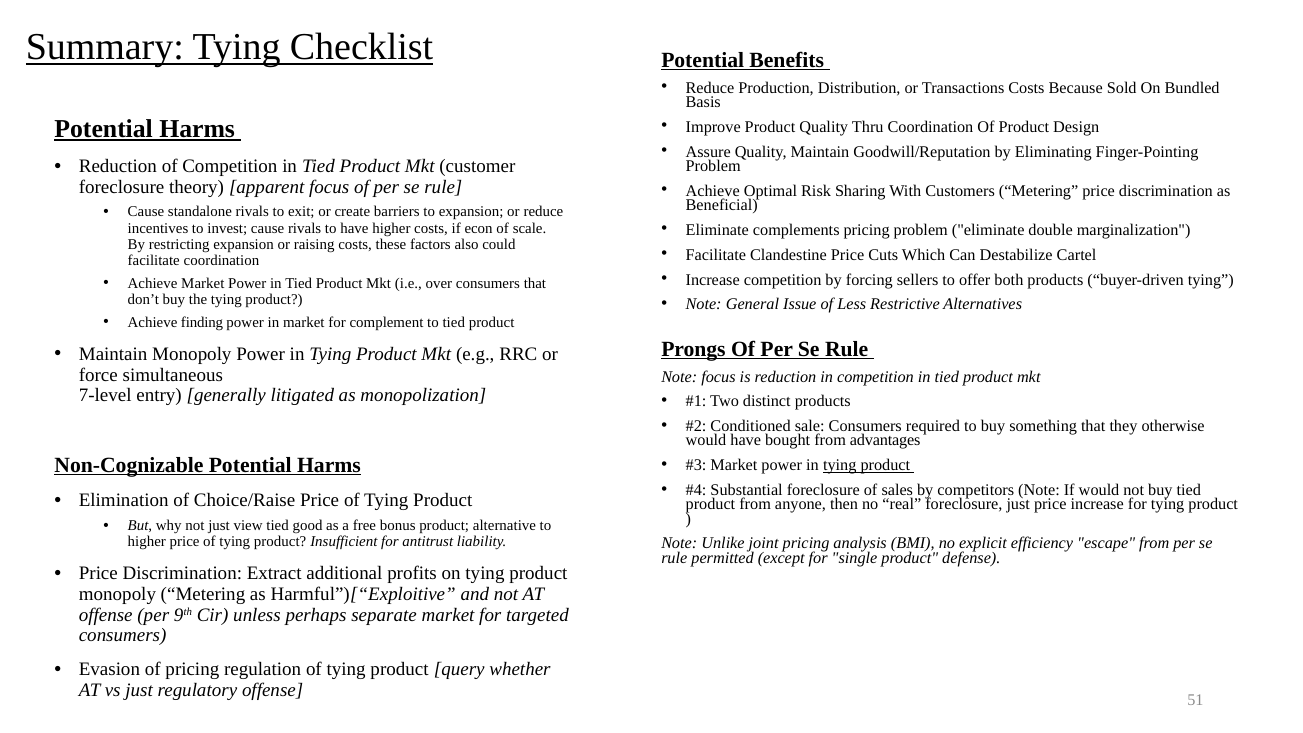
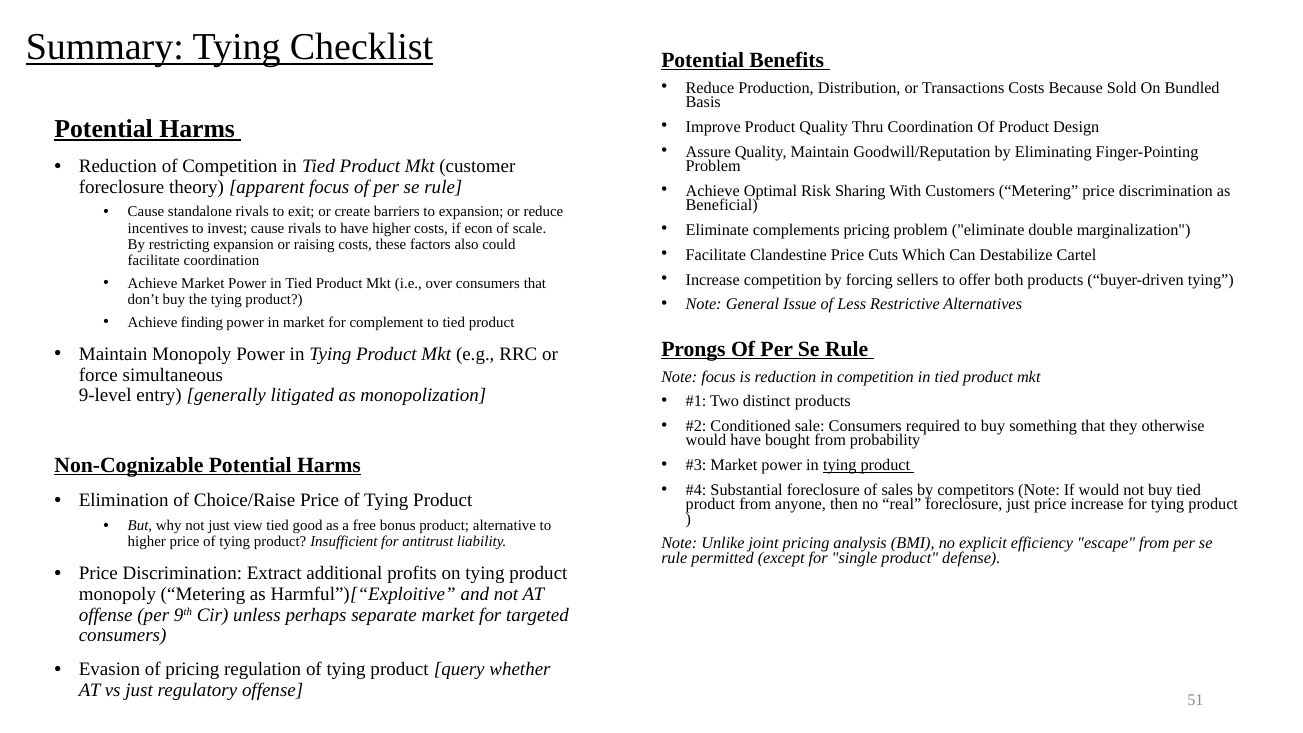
7-level: 7-level -> 9-level
advantages: advantages -> probability
